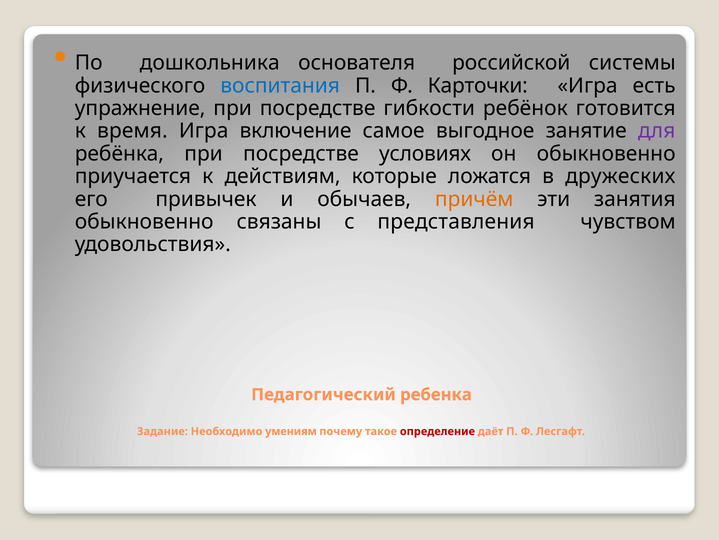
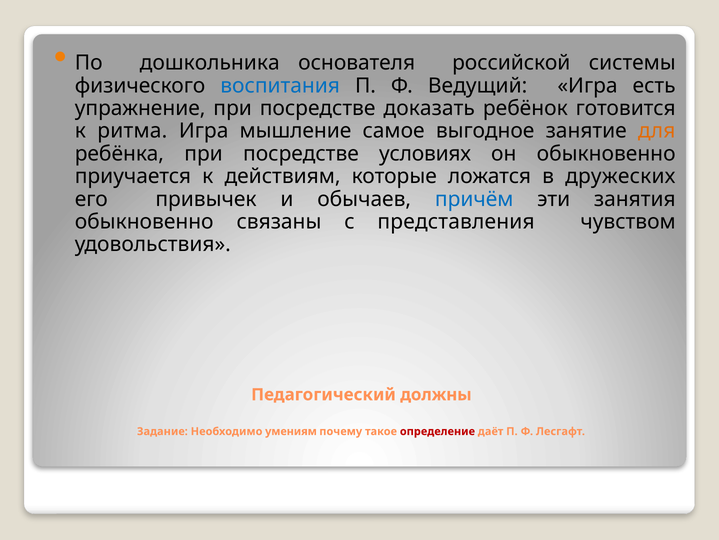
Карточки: Карточки -> Ведущий
гибкости: гибкости -> доказать
время: время -> ритма
включение: включение -> мышление
для colour: purple -> orange
причём colour: orange -> blue
ребенка: ребенка -> должны
